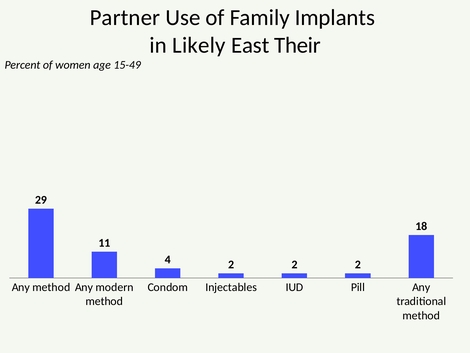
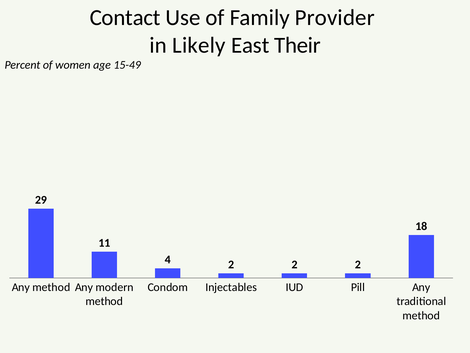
Partner: Partner -> Contact
Implants: Implants -> Provider
